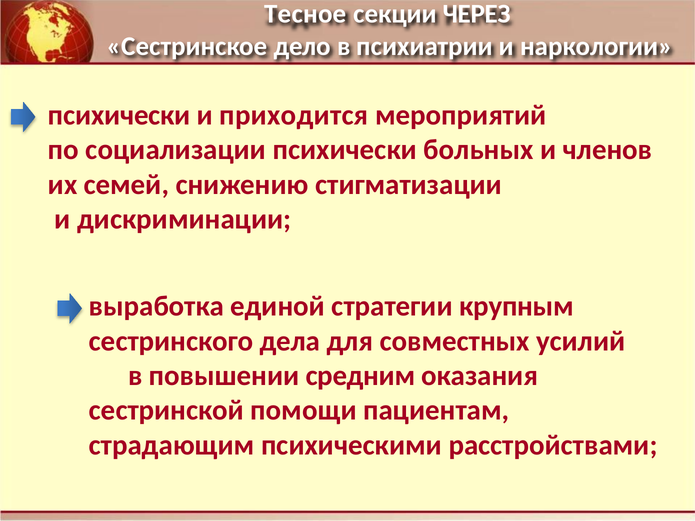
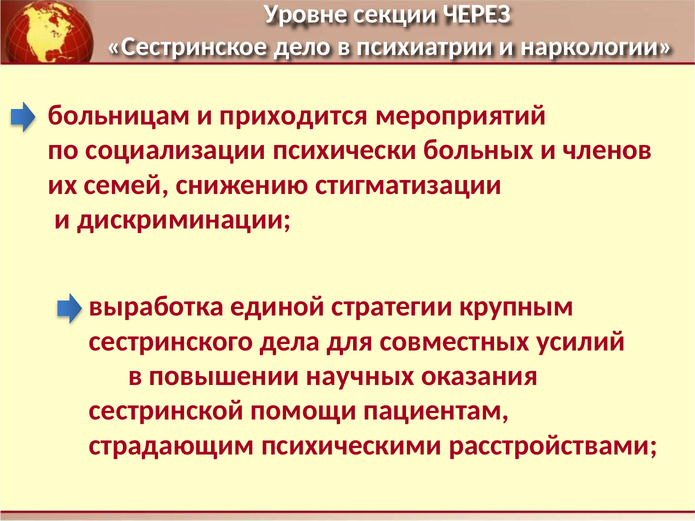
Тесное: Тесное -> Уровне
психически at (119, 115): психически -> больницам
средним: средним -> научных
